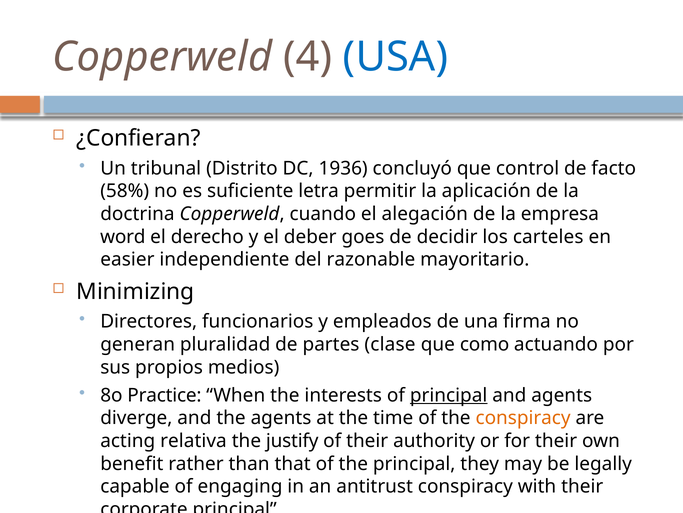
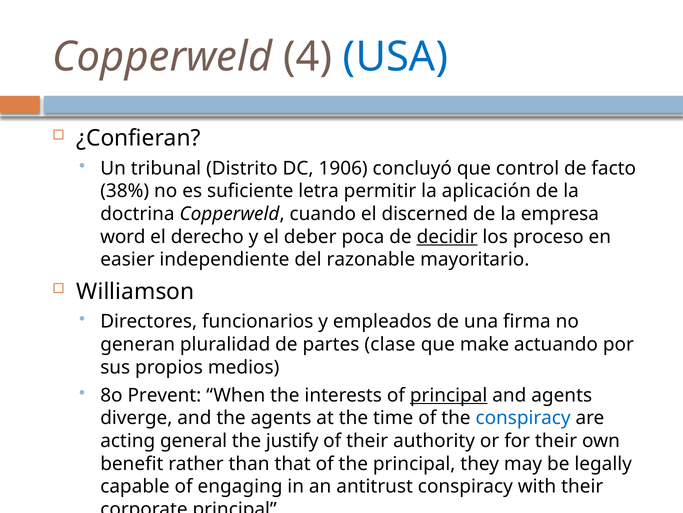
1936: 1936 -> 1906
58%: 58% -> 38%
alegación: alegación -> discerned
goes: goes -> poca
decidir underline: none -> present
carteles: carteles -> proceso
Minimizing: Minimizing -> Williamson
como: como -> make
Practice: Practice -> Prevent
conspiracy at (523, 418) colour: orange -> blue
relativa: relativa -> general
